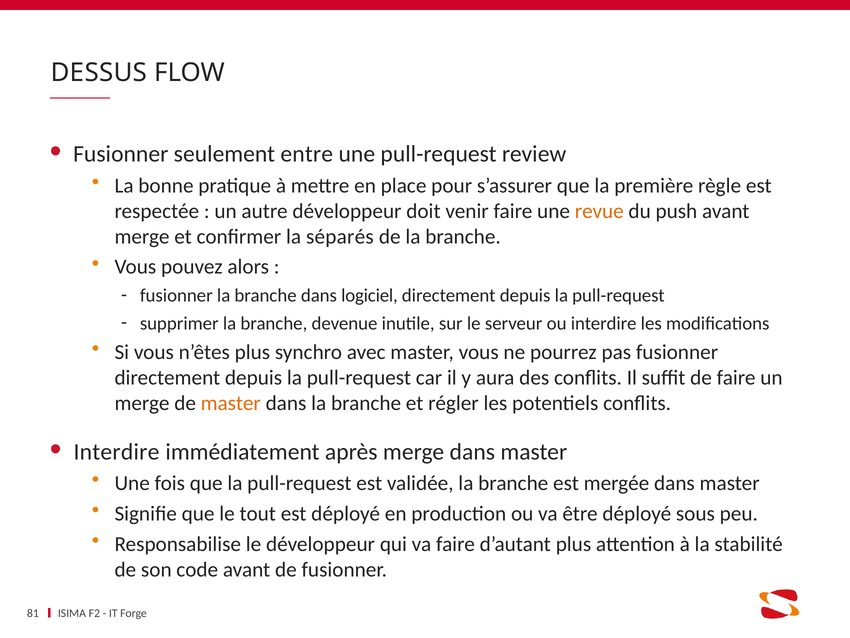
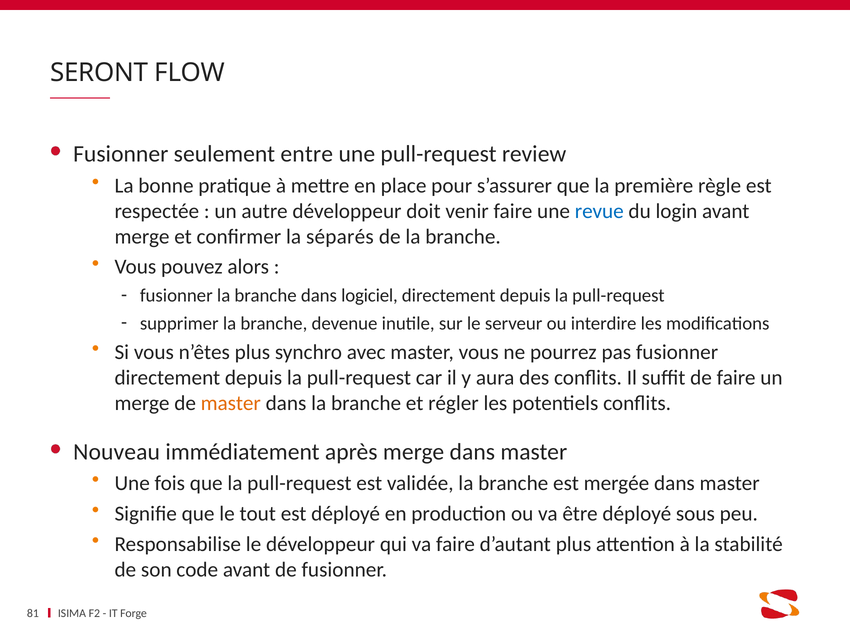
DESSUS: DESSUS -> SERONT
revue colour: orange -> blue
push: push -> login
Interdire at (116, 451): Interdire -> Nouveau
